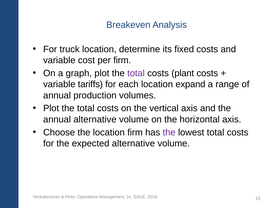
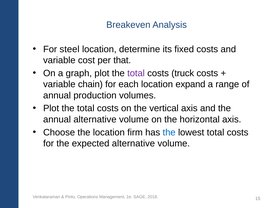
truck: truck -> steel
per firm: firm -> that
plant: plant -> truck
tariffs: tariffs -> chain
the at (169, 132) colour: purple -> blue
